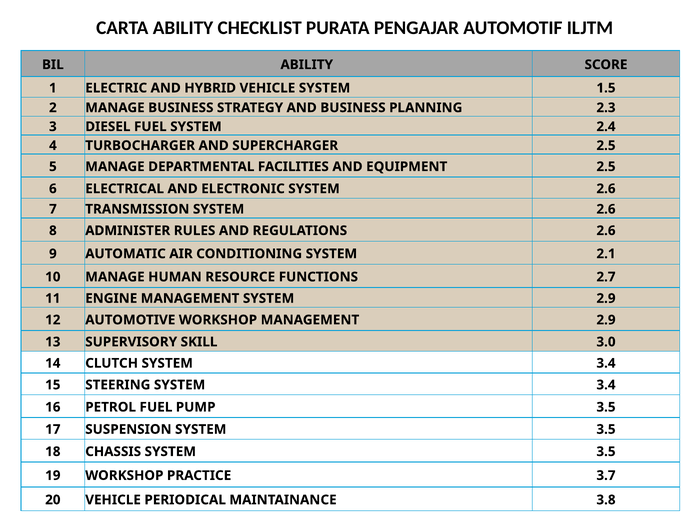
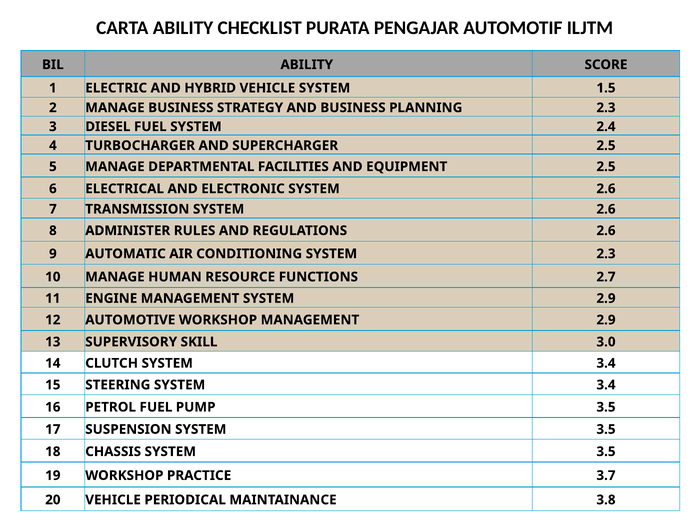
SYSTEM 2.1: 2.1 -> 2.3
